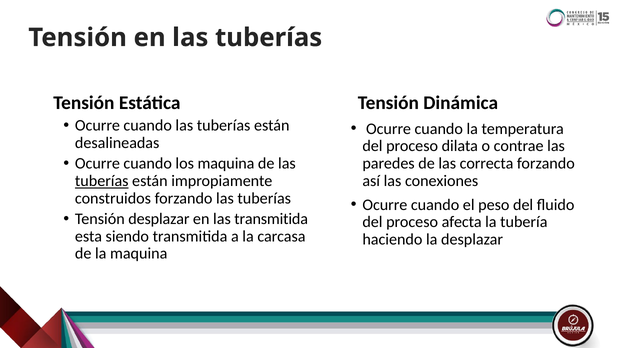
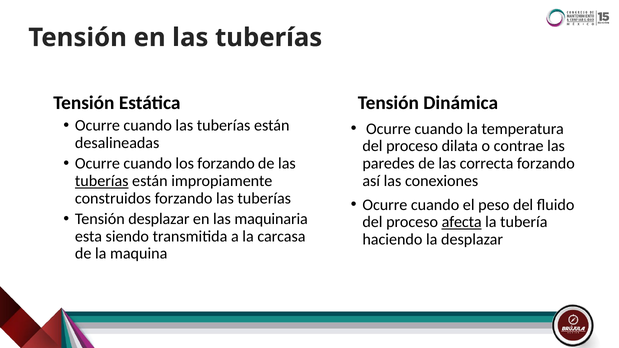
los maquina: maquina -> forzando
las transmitida: transmitida -> maquinaria
afecta underline: none -> present
